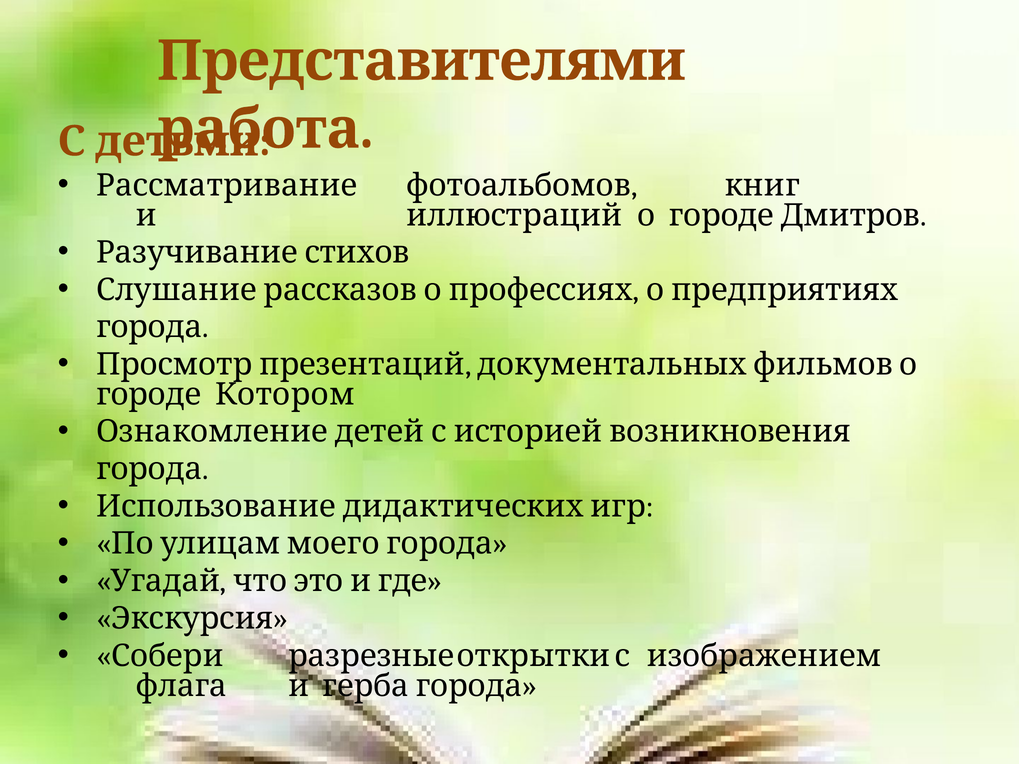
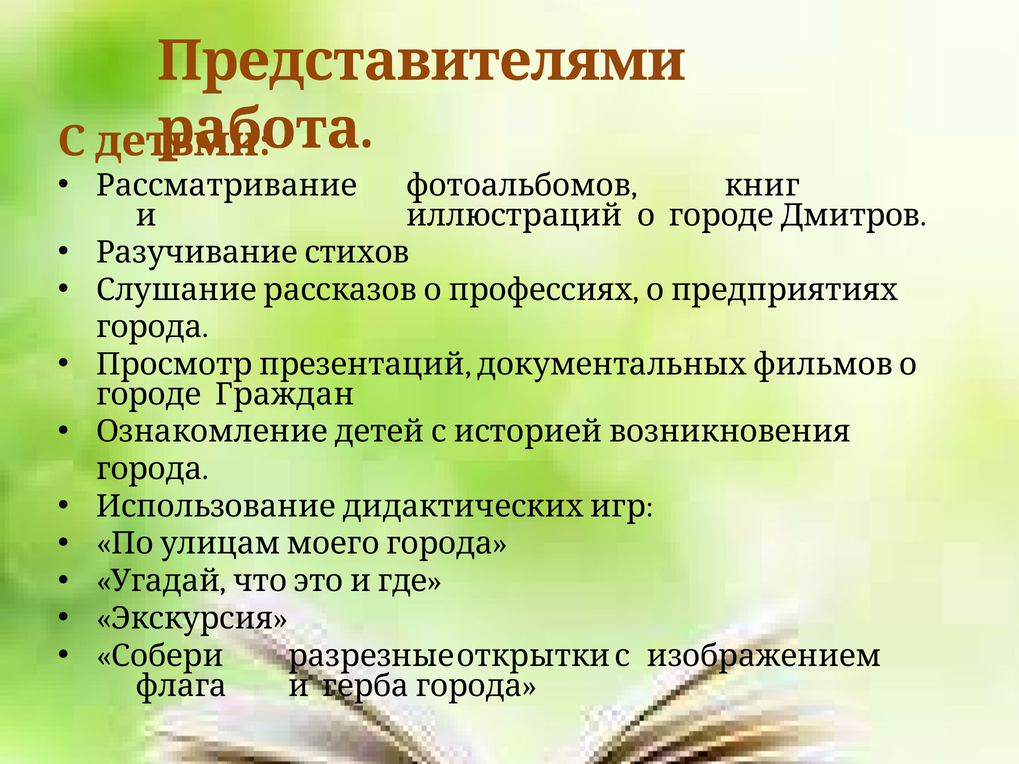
Котором: Котором -> Граждан
